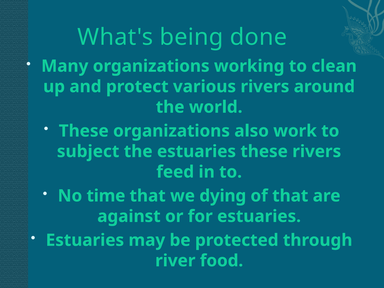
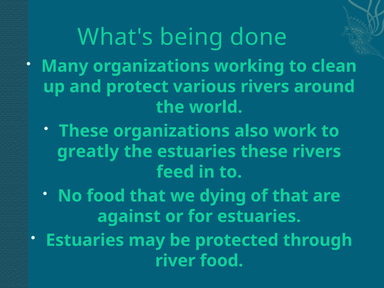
subject: subject -> greatly
No time: time -> food
